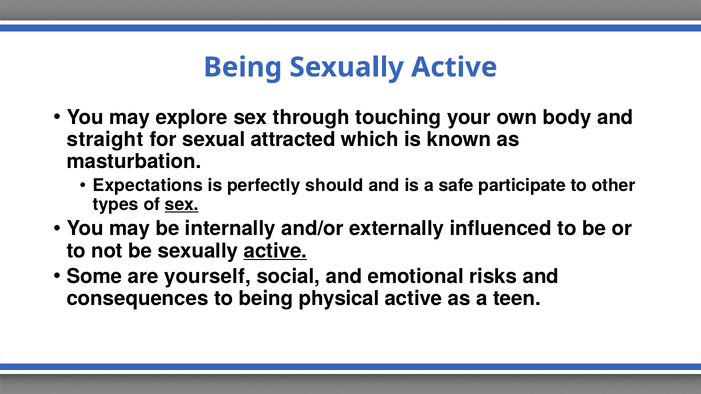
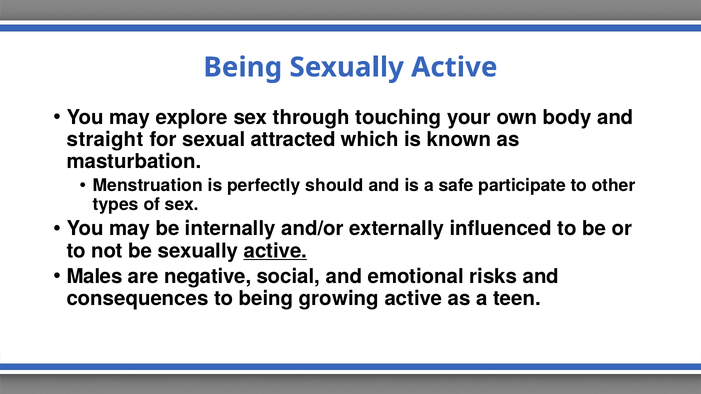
Expectations: Expectations -> Menstruation
sex at (182, 205) underline: present -> none
Some: Some -> Males
yourself: yourself -> negative
physical: physical -> growing
